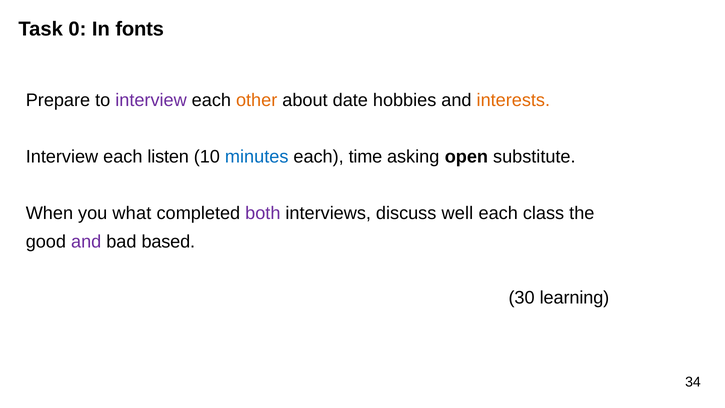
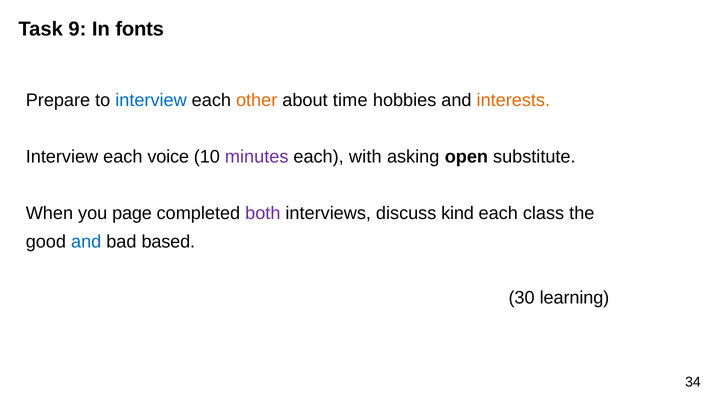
0: 0 -> 9
interview at (151, 100) colour: purple -> blue
date: date -> time
listen: listen -> voice
minutes colour: blue -> purple
time: time -> with
what: what -> page
well: well -> kind
and at (86, 241) colour: purple -> blue
